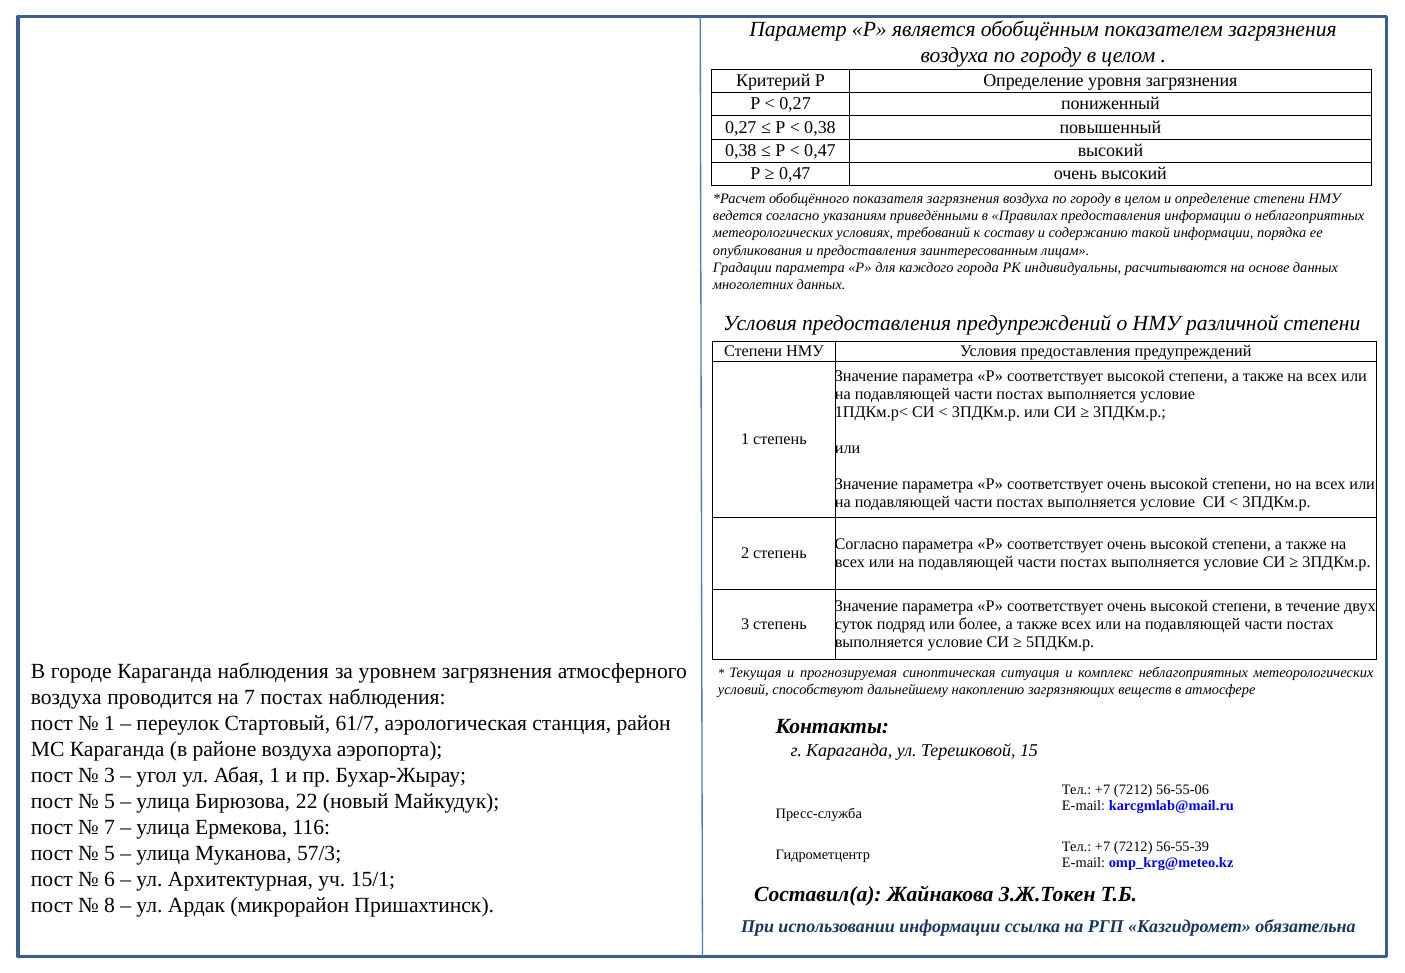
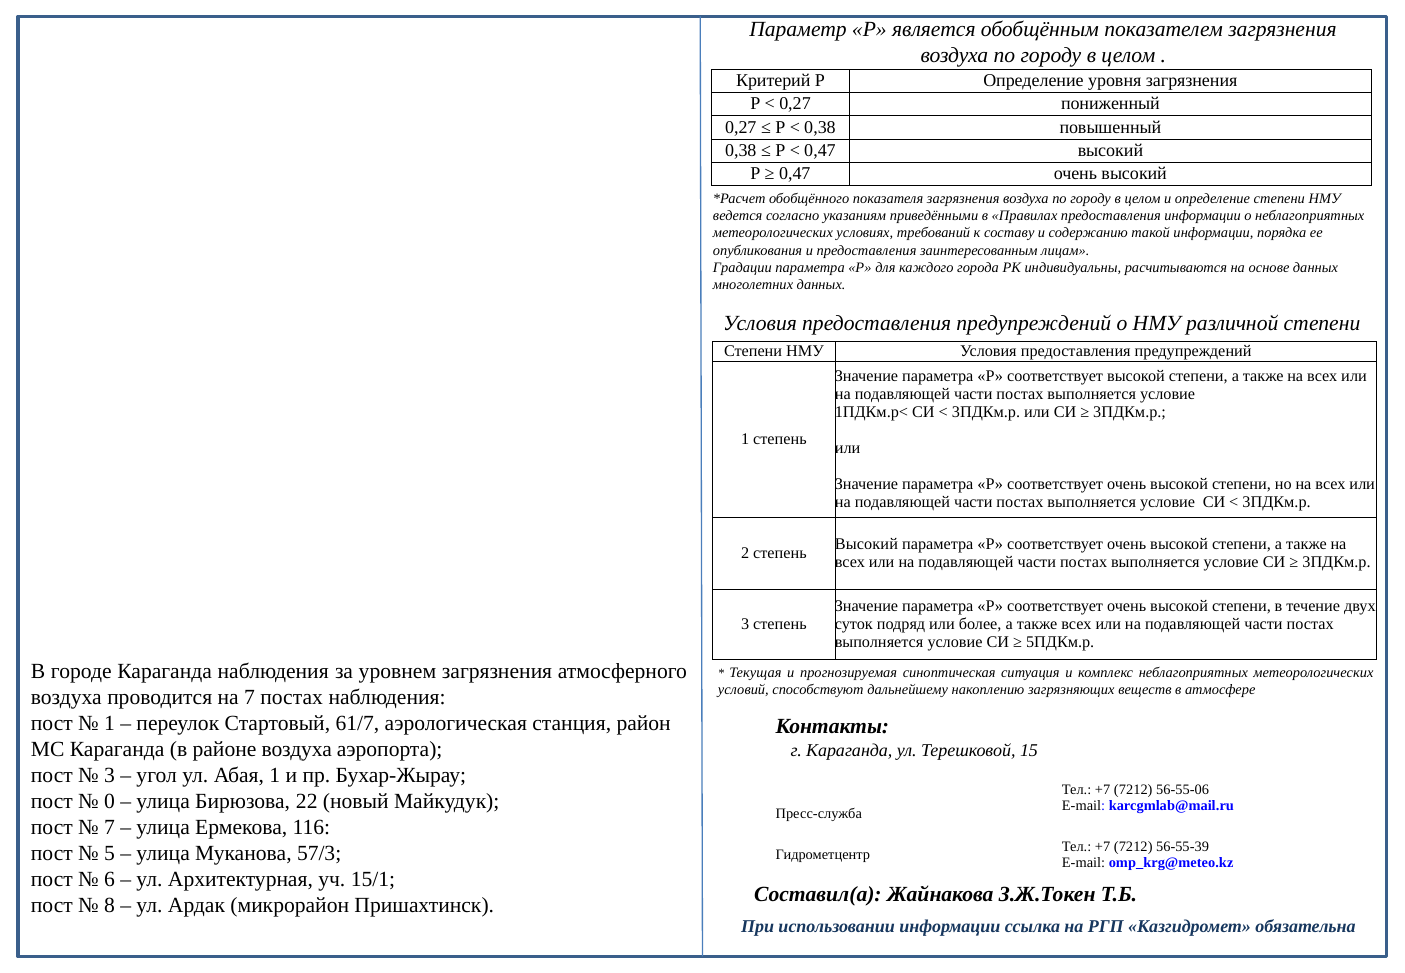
Согласно at (867, 544): Согласно -> Высокий
5 at (110, 801): 5 -> 0
